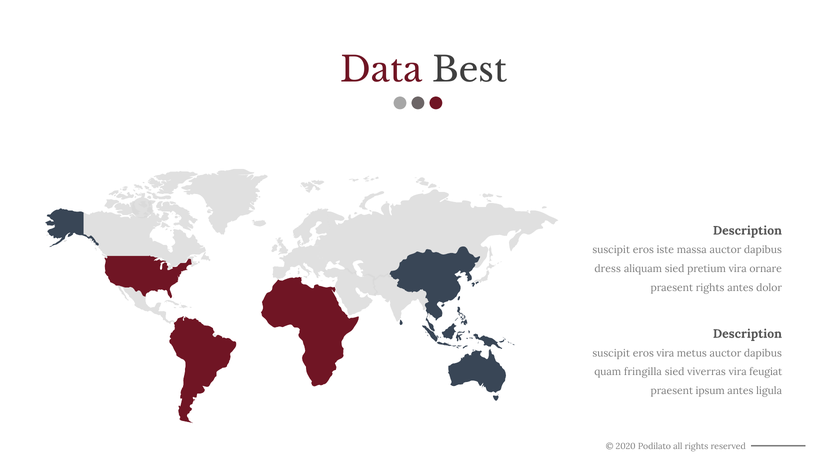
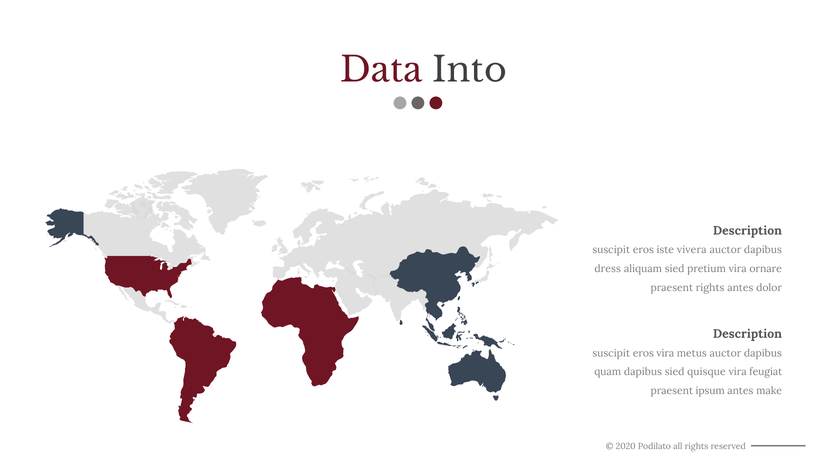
Best: Best -> Into
massa: massa -> vivera
quam fringilla: fringilla -> dapibus
viverras: viverras -> quisque
ligula: ligula -> make
